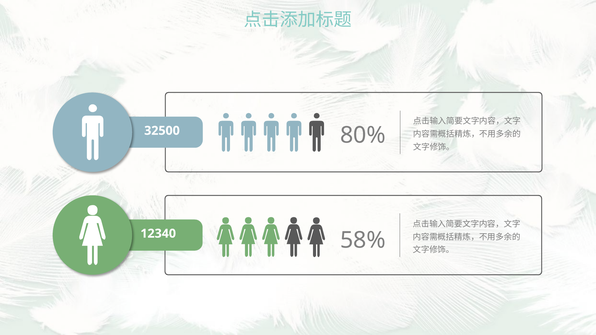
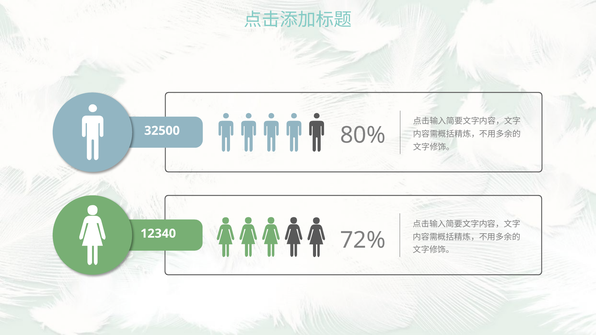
58%: 58% -> 72%
